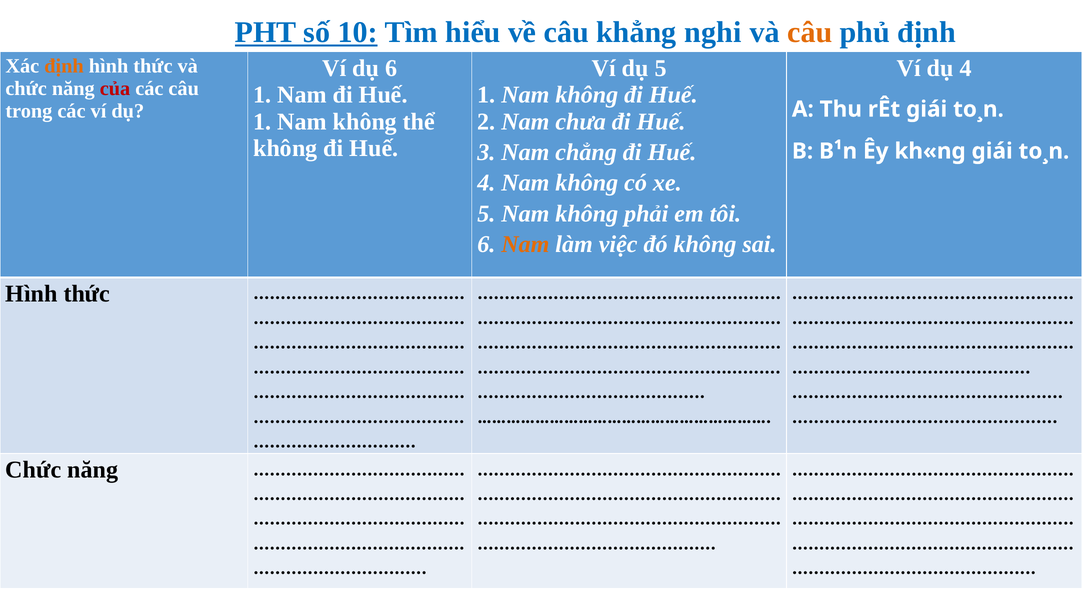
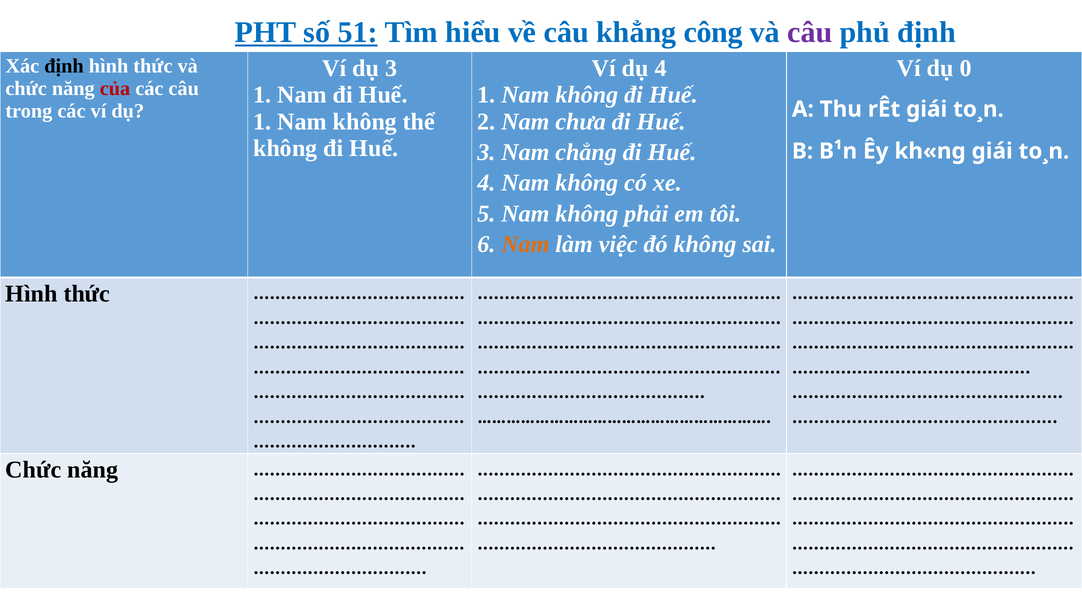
10: 10 -> 51
nghi: nghi -> công
câu at (810, 32) colour: orange -> purple
định at (64, 66) colour: orange -> black
dụ 6: 6 -> 3
dụ 5: 5 -> 4
dụ 4: 4 -> 0
